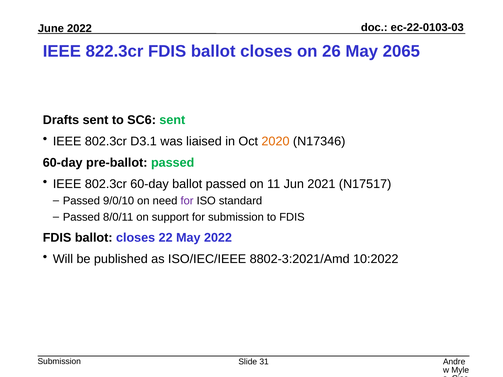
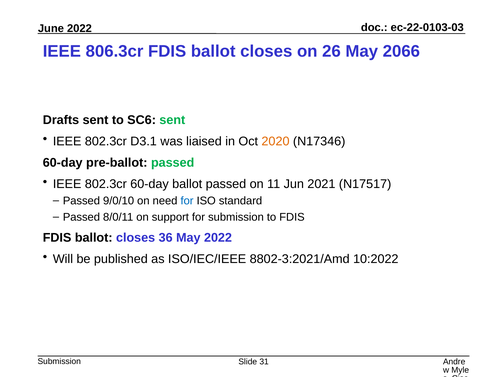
822.3cr: 822.3cr -> 806.3cr
2065: 2065 -> 2066
for at (187, 201) colour: purple -> blue
22: 22 -> 36
